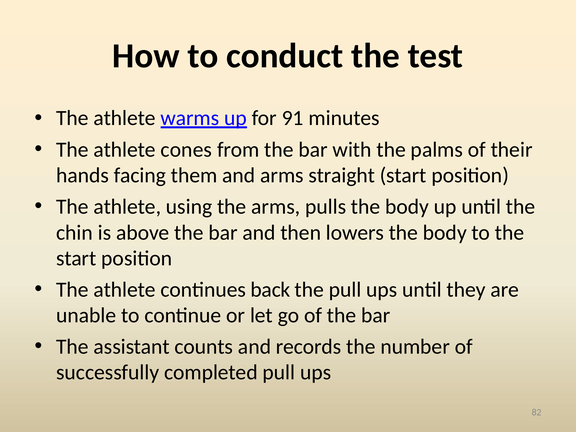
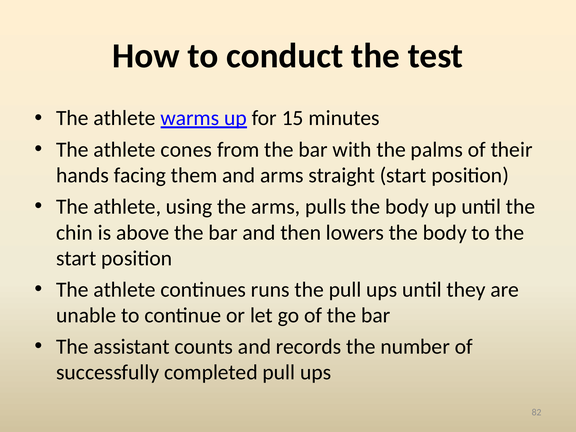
91: 91 -> 15
back: back -> runs
